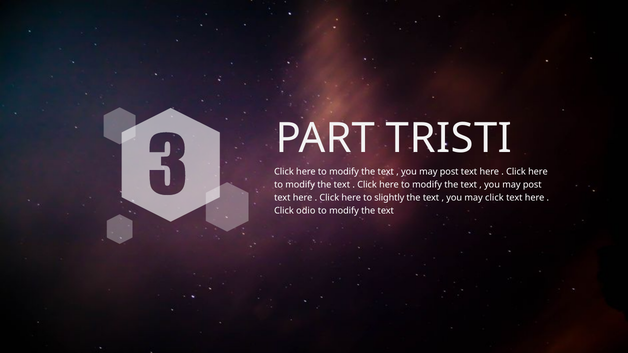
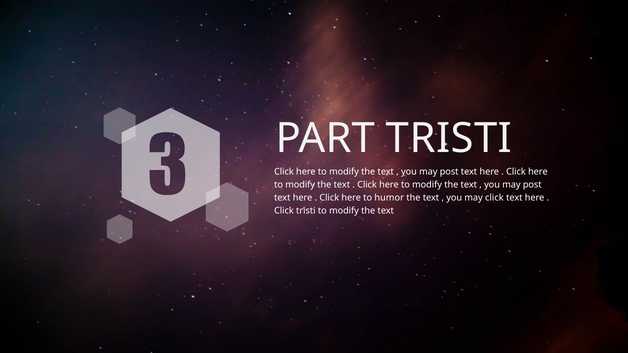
slightly: slightly -> humor
Click odio: odio -> tristi
